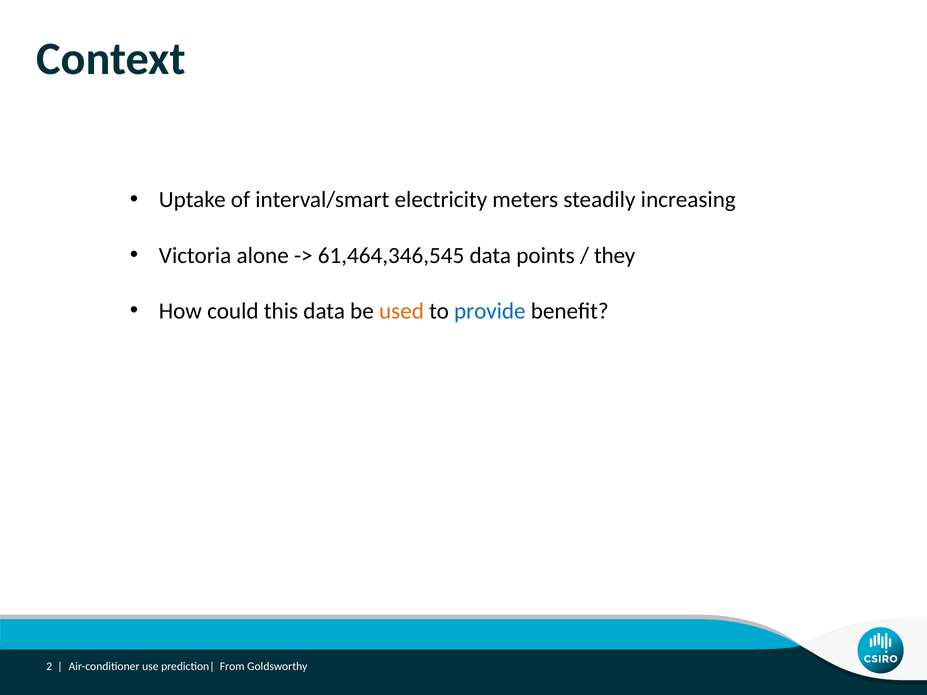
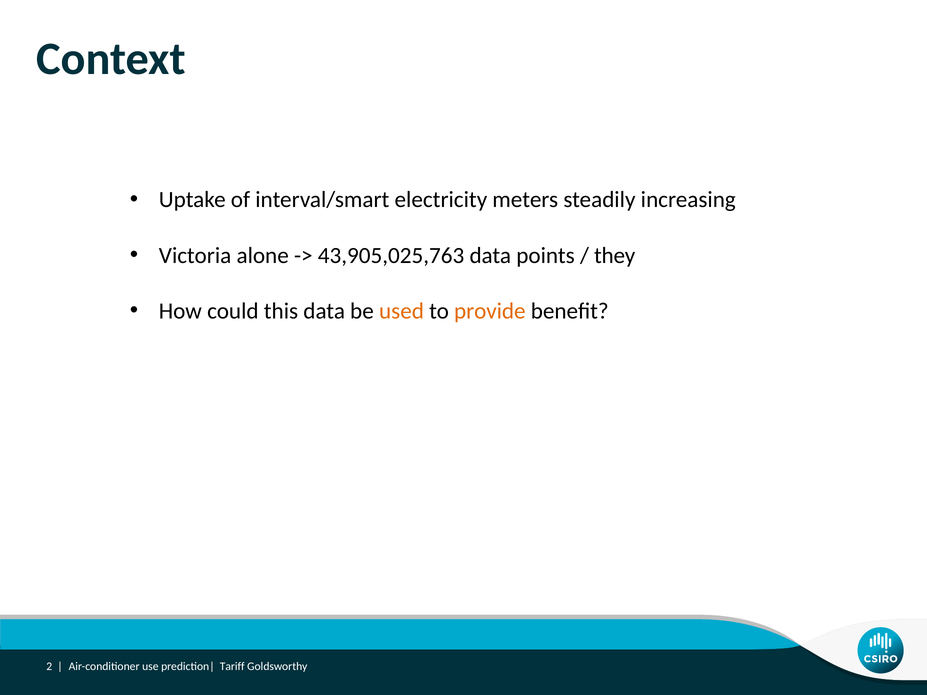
61,464,346,545: 61,464,346,545 -> 43,905,025,763
provide colour: blue -> orange
From: From -> Tariff
